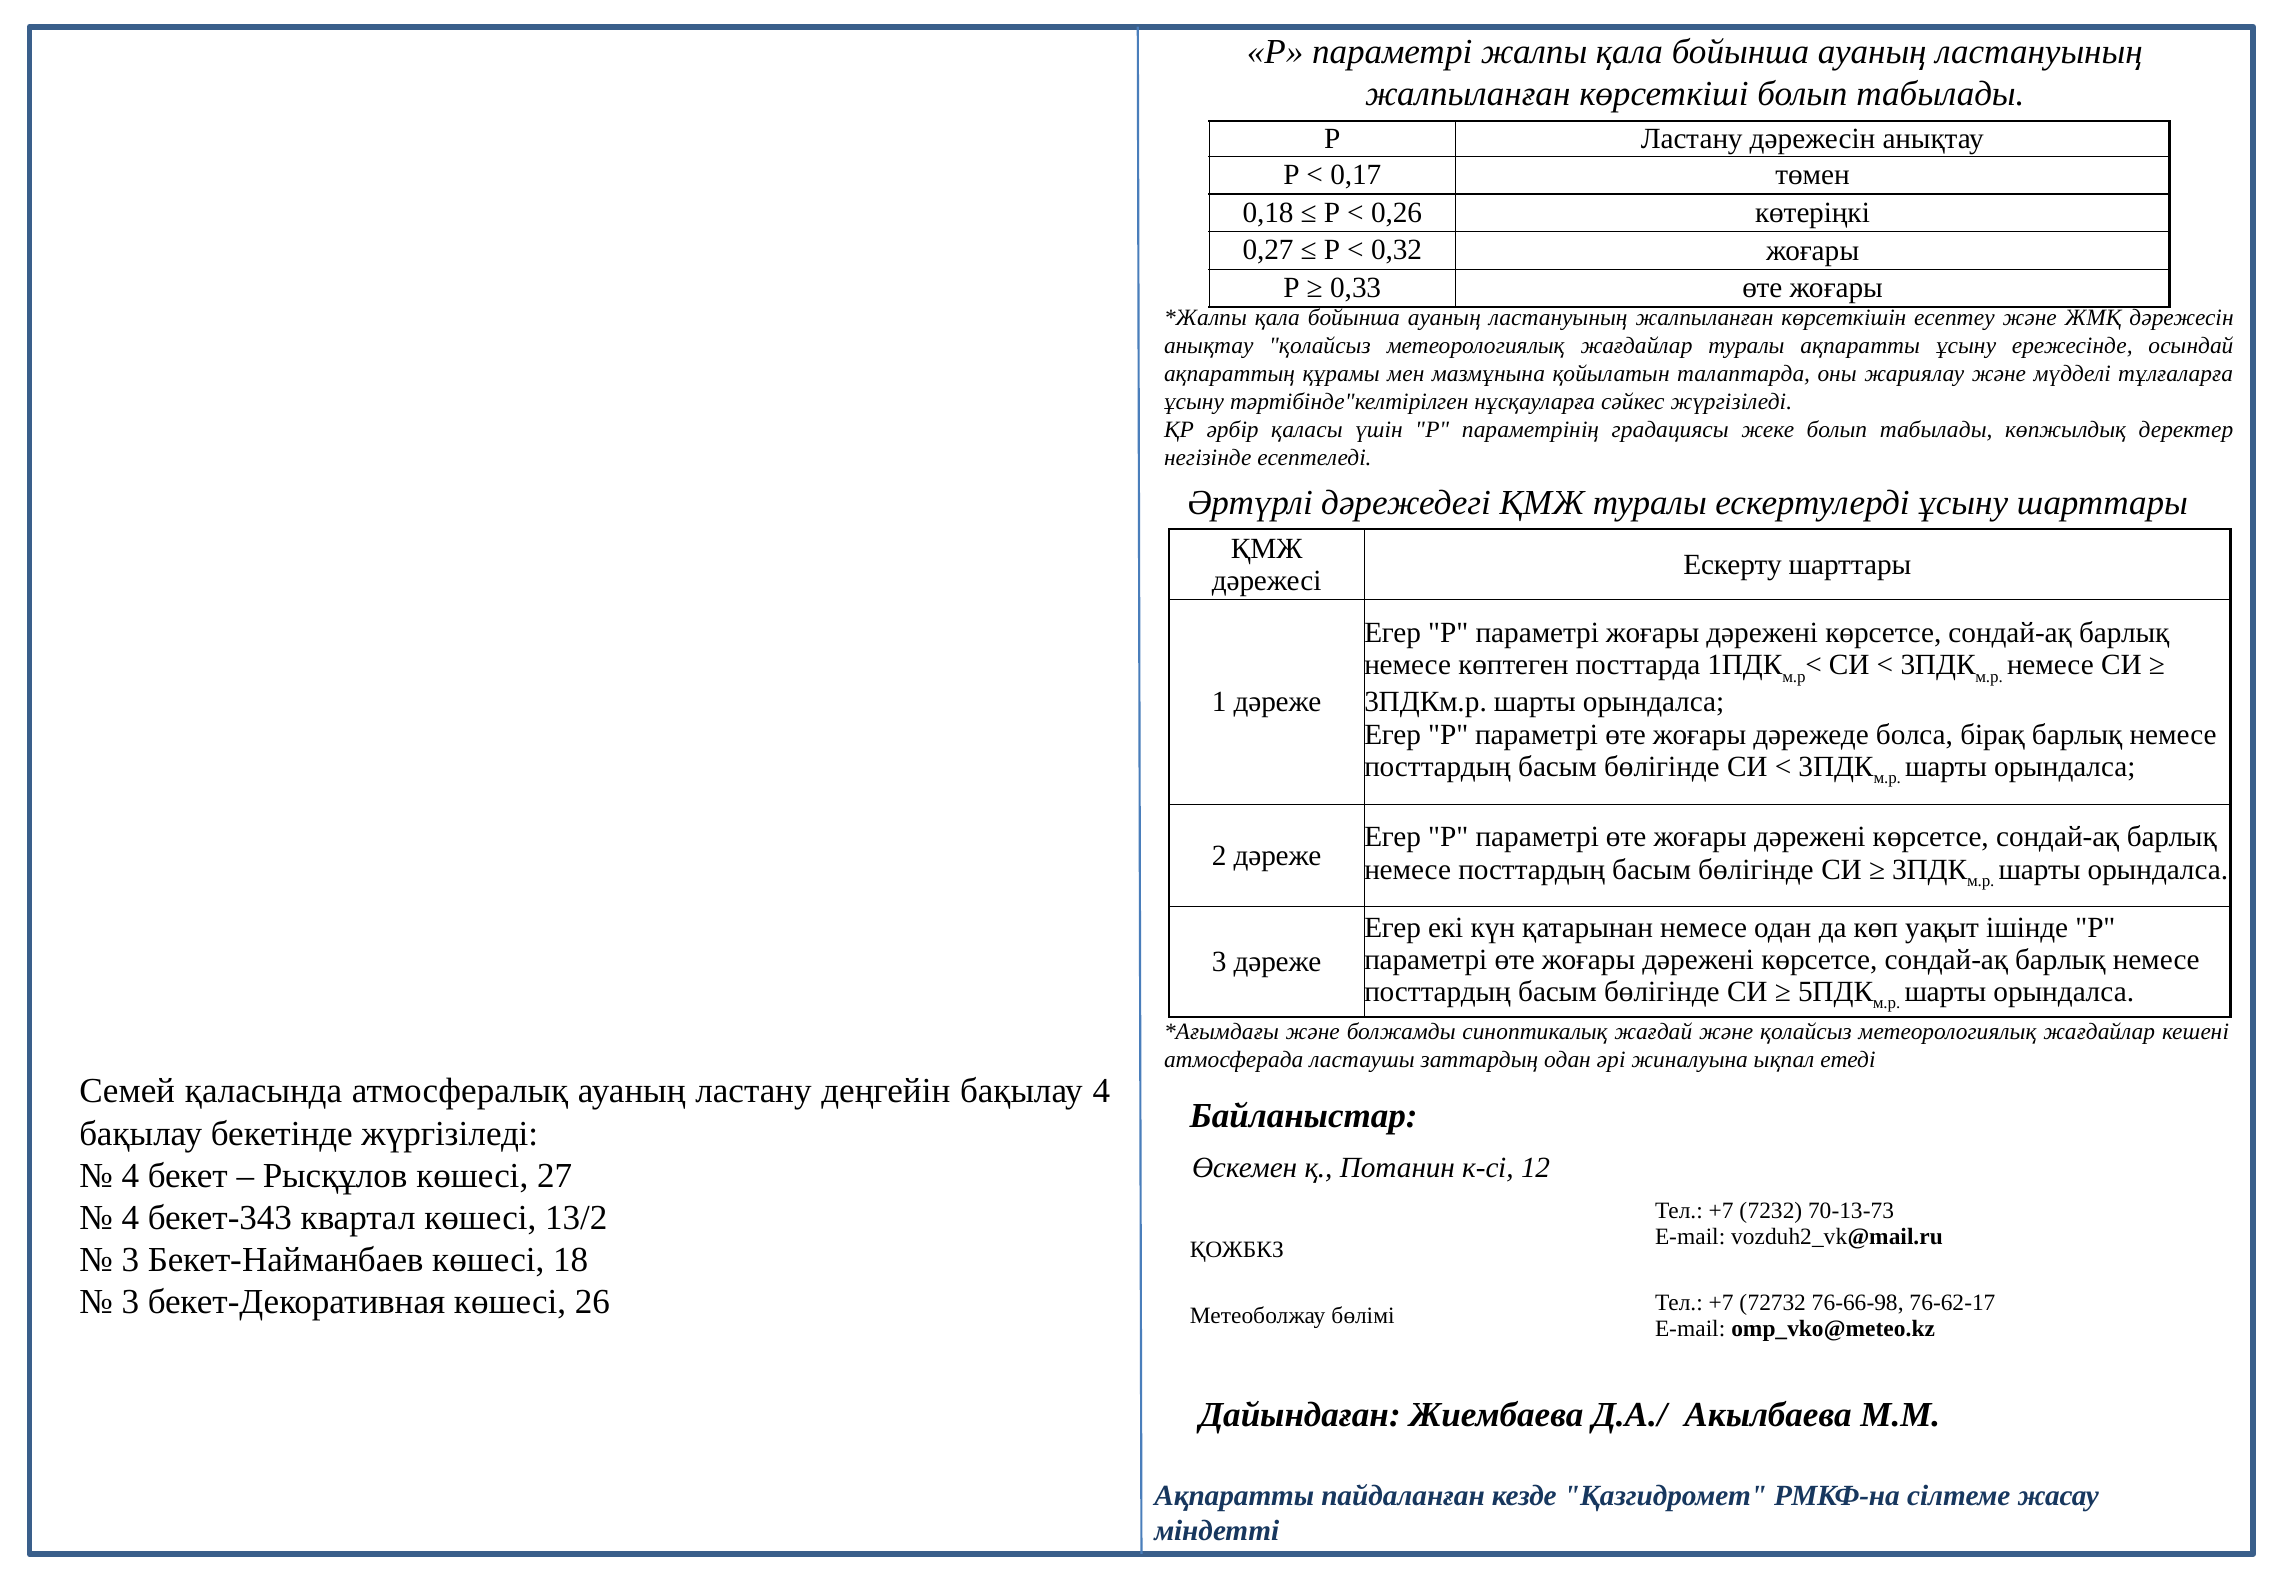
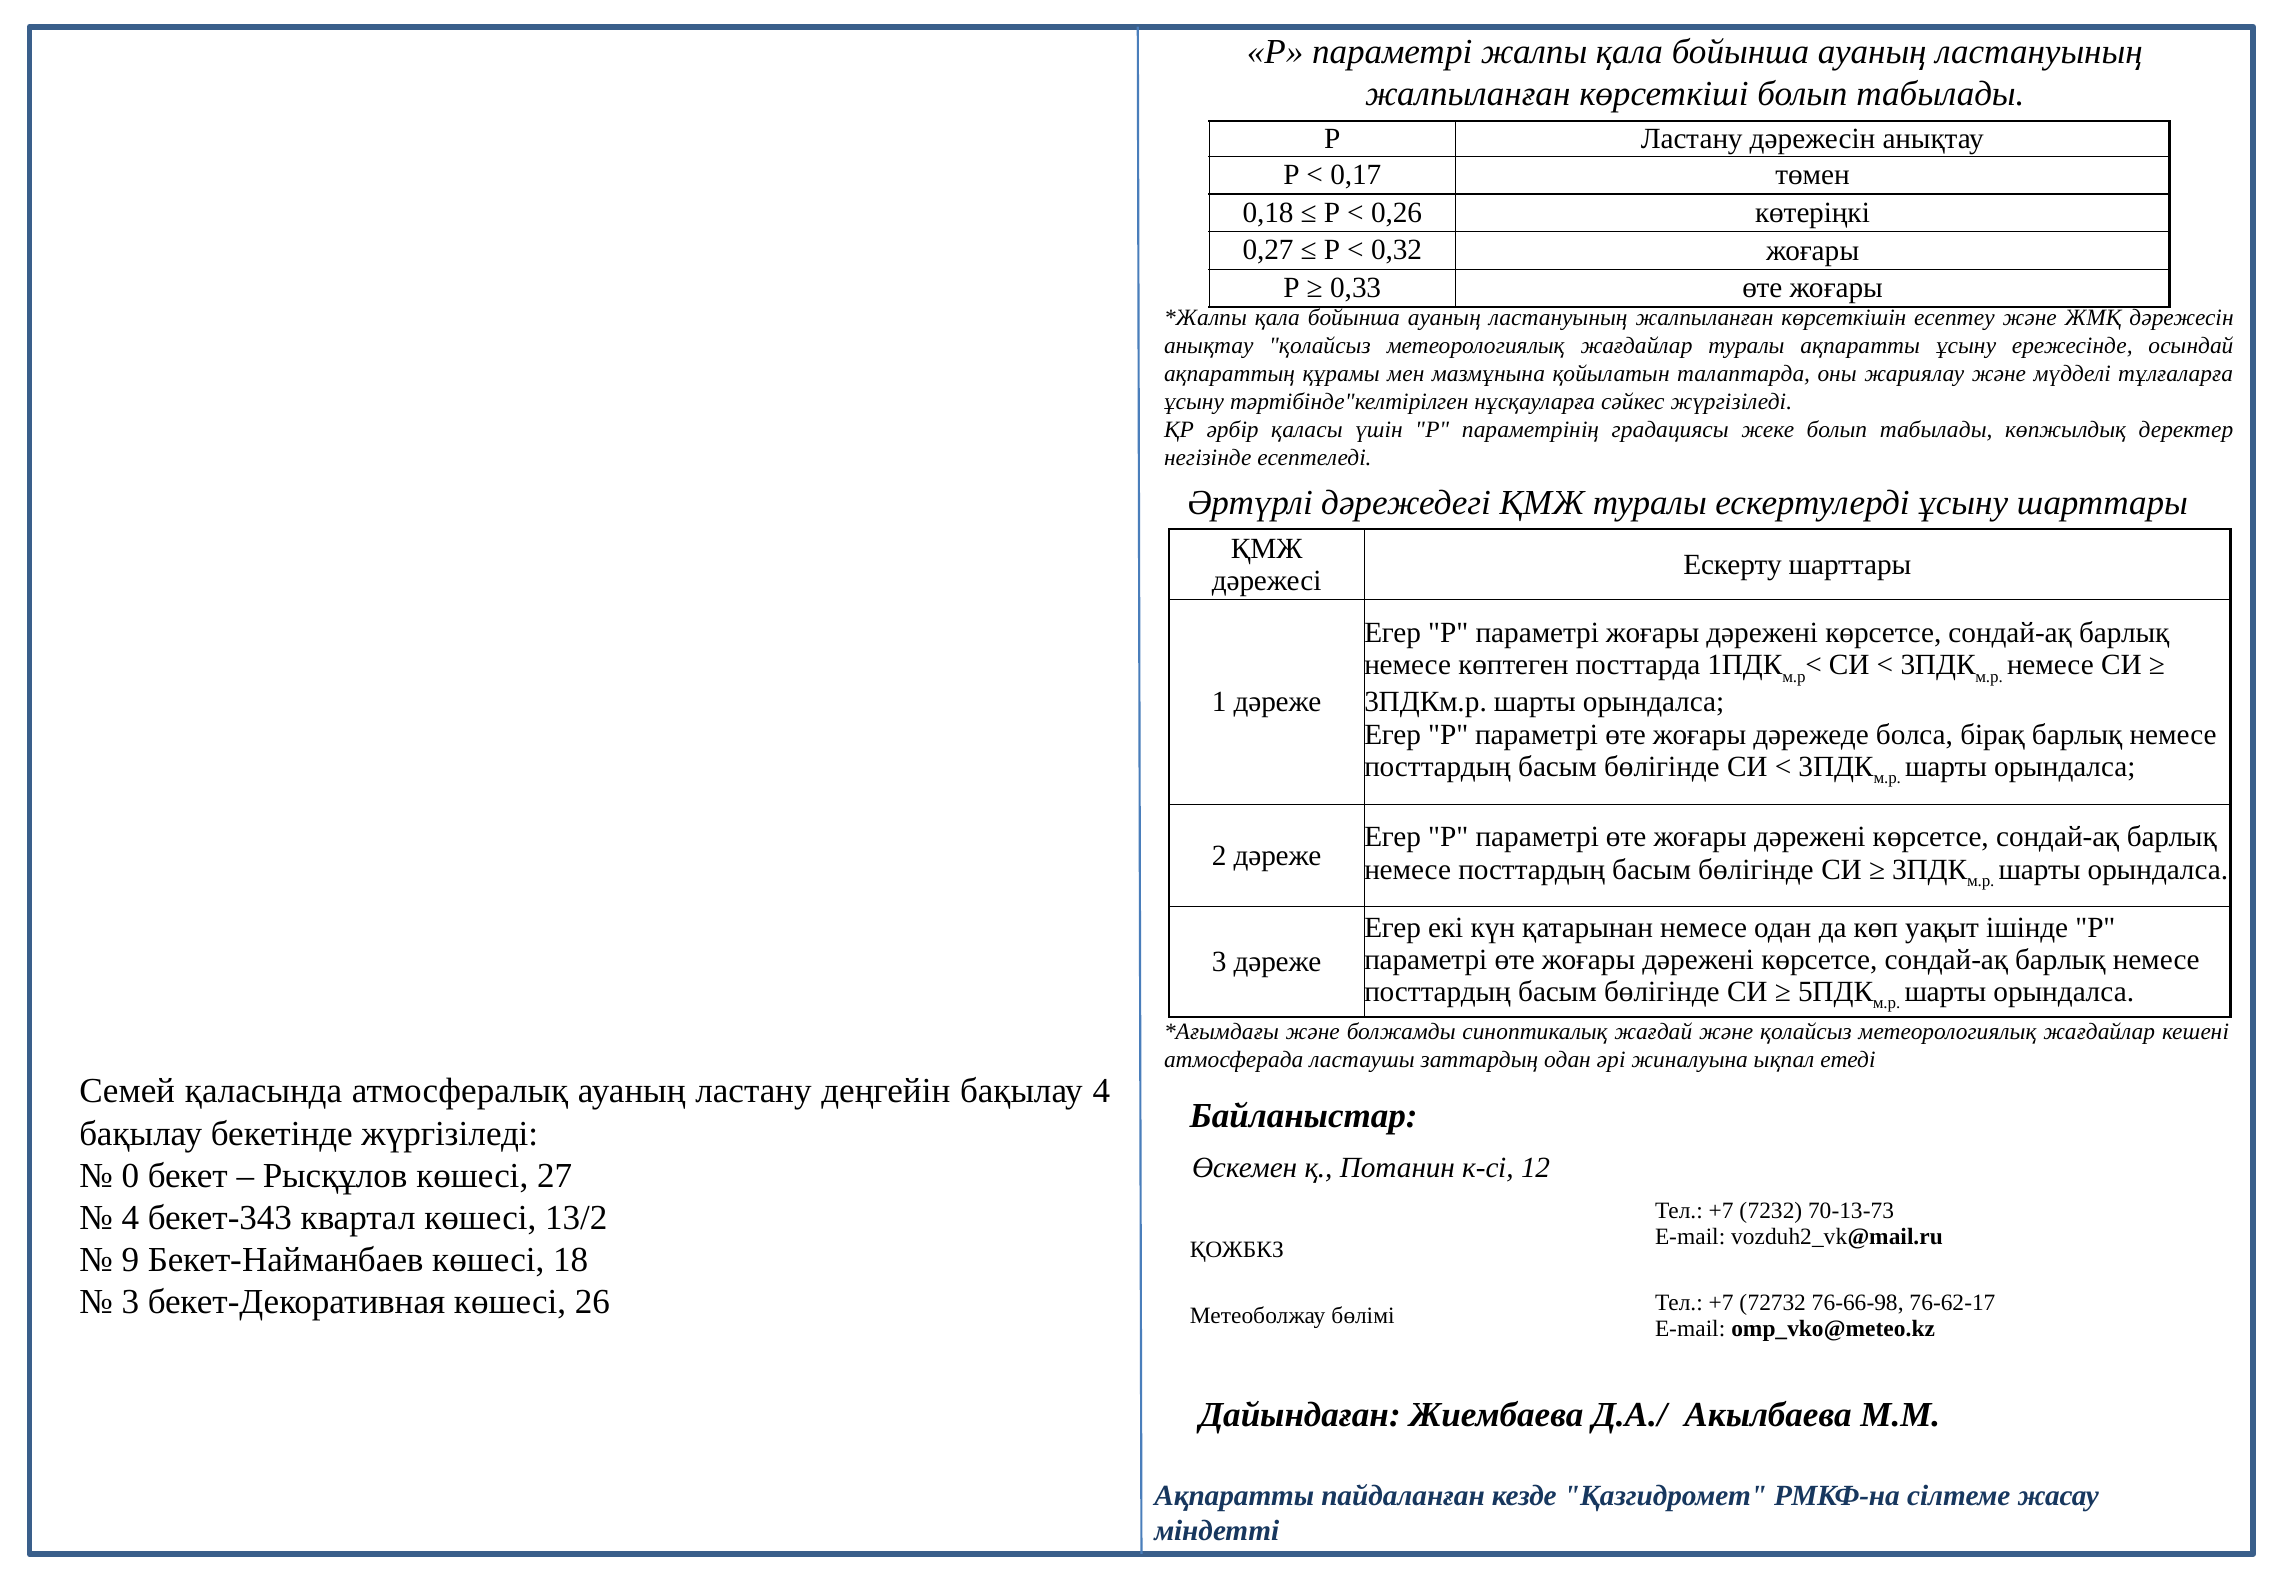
4 at (130, 1175): 4 -> 0
3 at (130, 1260): 3 -> 9
